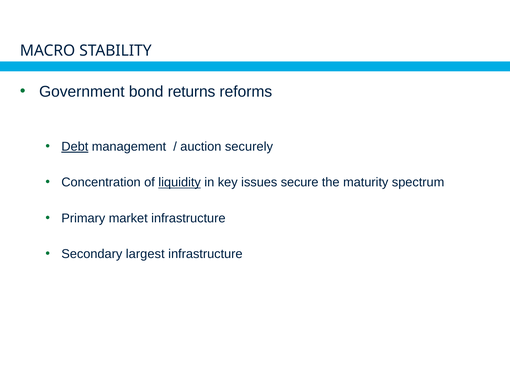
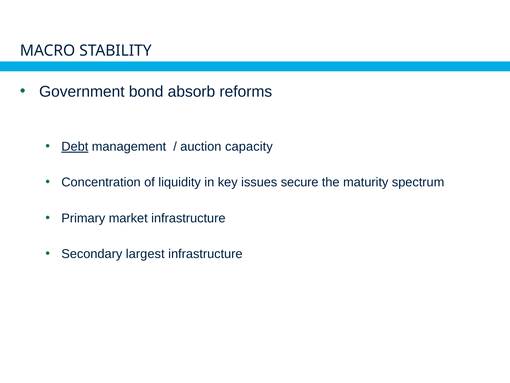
returns: returns -> absorb
securely: securely -> capacity
liquidity underline: present -> none
